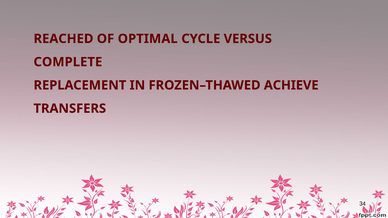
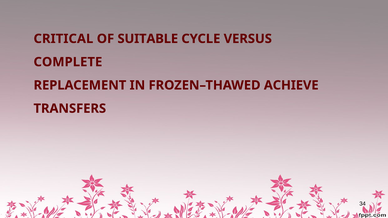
REACHED: REACHED -> CRITICAL
OPTIMAL: OPTIMAL -> SUITABLE
